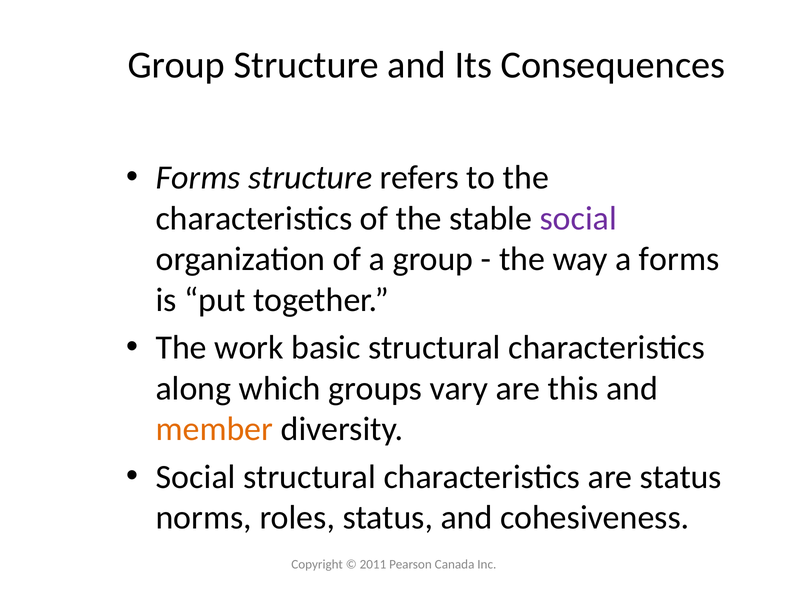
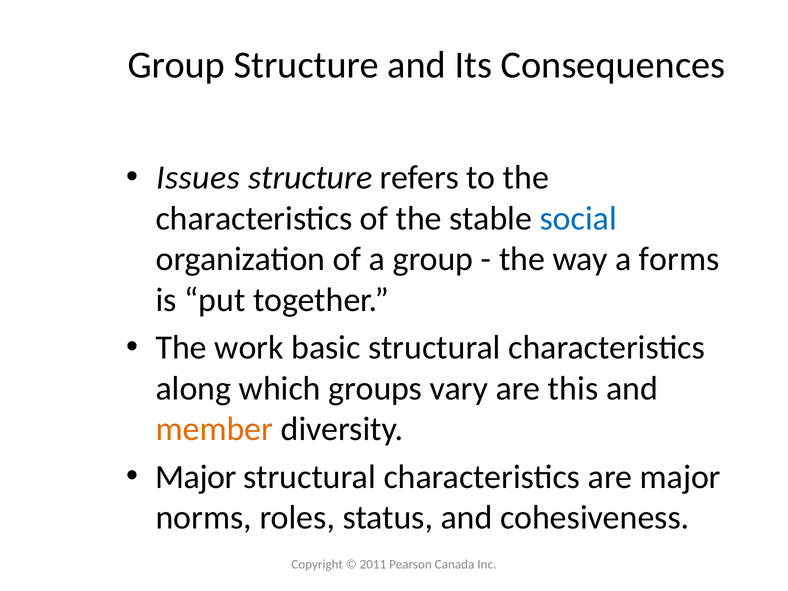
Forms at (198, 178): Forms -> Issues
social at (578, 218) colour: purple -> blue
Social at (196, 477): Social -> Major
are status: status -> major
